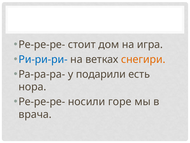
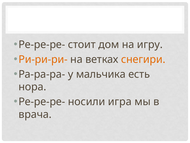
игра: игра -> игру
Ри-ри-ри- colour: blue -> orange
подарили: подарили -> мальчика
горе: горе -> игра
